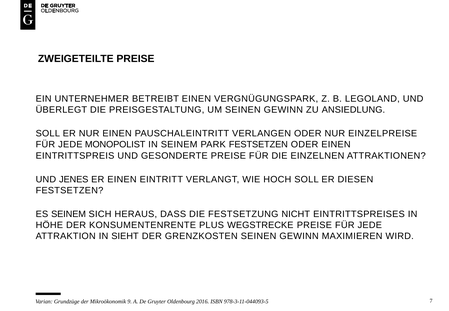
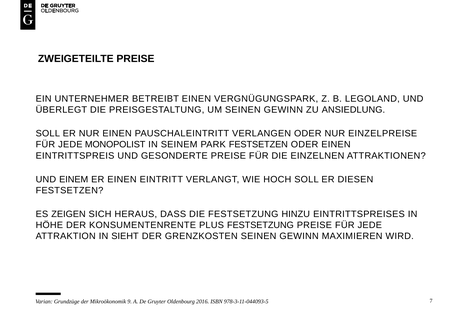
JENES: JENES -> EINEM
ES SEINEM: SEINEM -> ZEIGEN
NICHT: NICHT -> HINZU
PLUS WEGSTRECKE: WEGSTRECKE -> FESTSETZUNG
